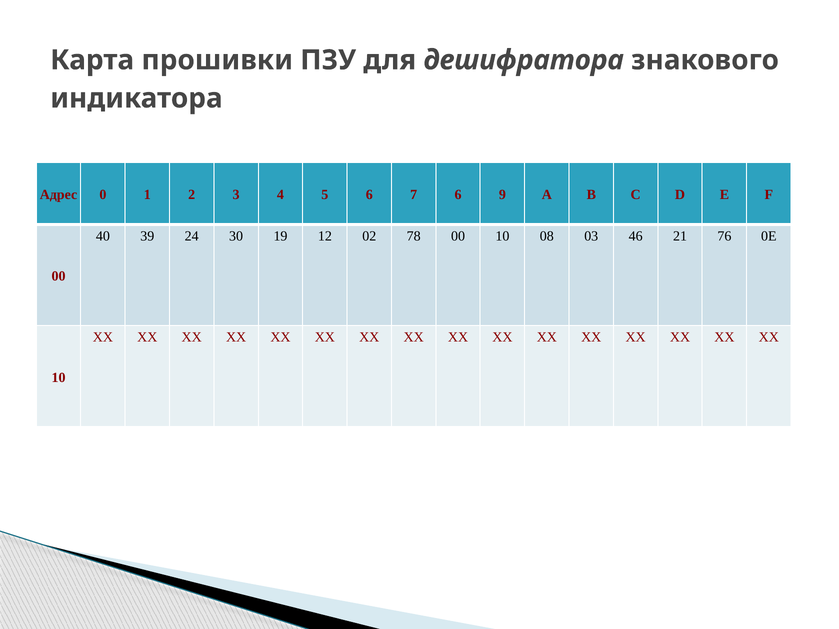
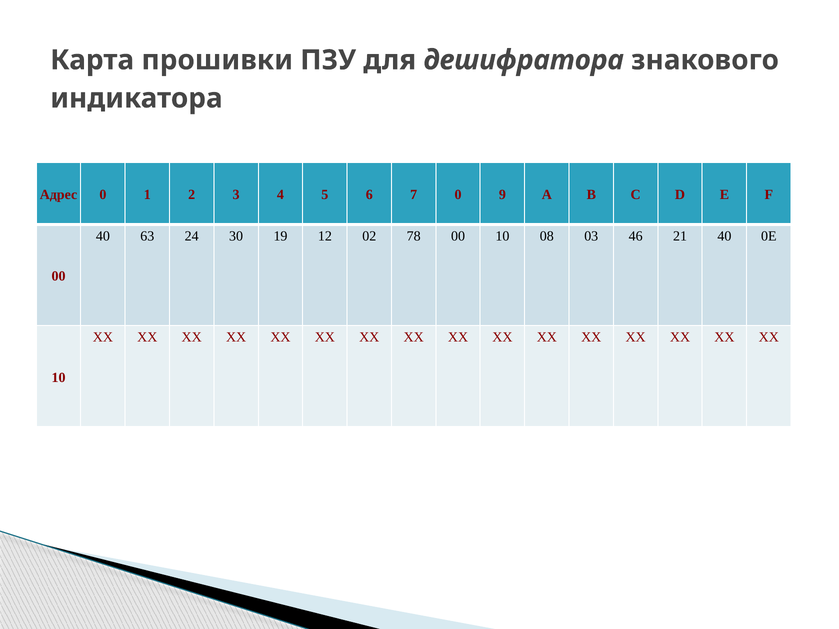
7 6: 6 -> 0
39: 39 -> 63
21 76: 76 -> 40
